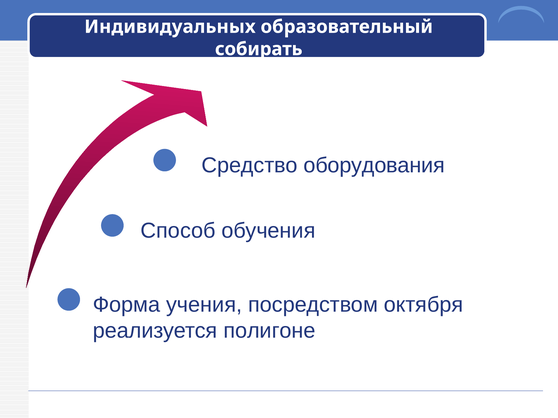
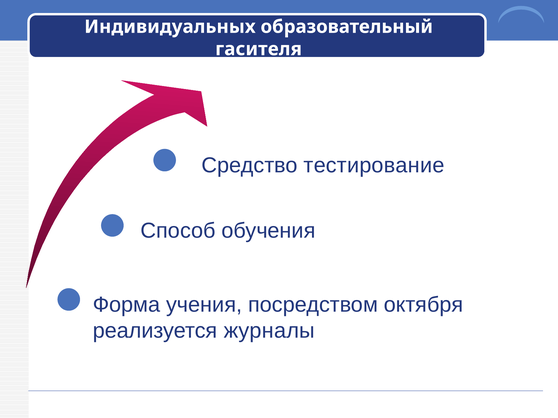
собирать: собирать -> гасителя
оборудования: оборудования -> тестирование
полигоне: полигоне -> журналы
